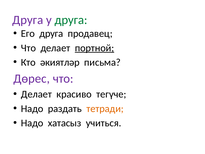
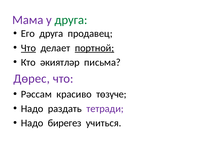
Друга at (28, 20): Друга -> Мама
Что at (28, 48) underline: none -> present
Делает at (36, 94): Делает -> Рәссам
тегүче: тегүче -> төзүче
тетради colour: orange -> purple
хатасыз: хатасыз -> бирегез
